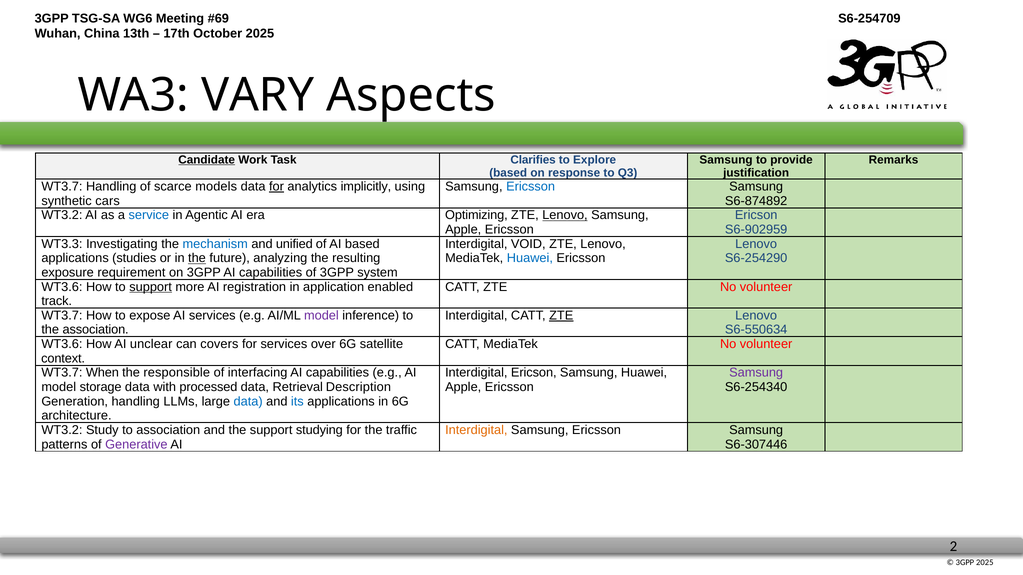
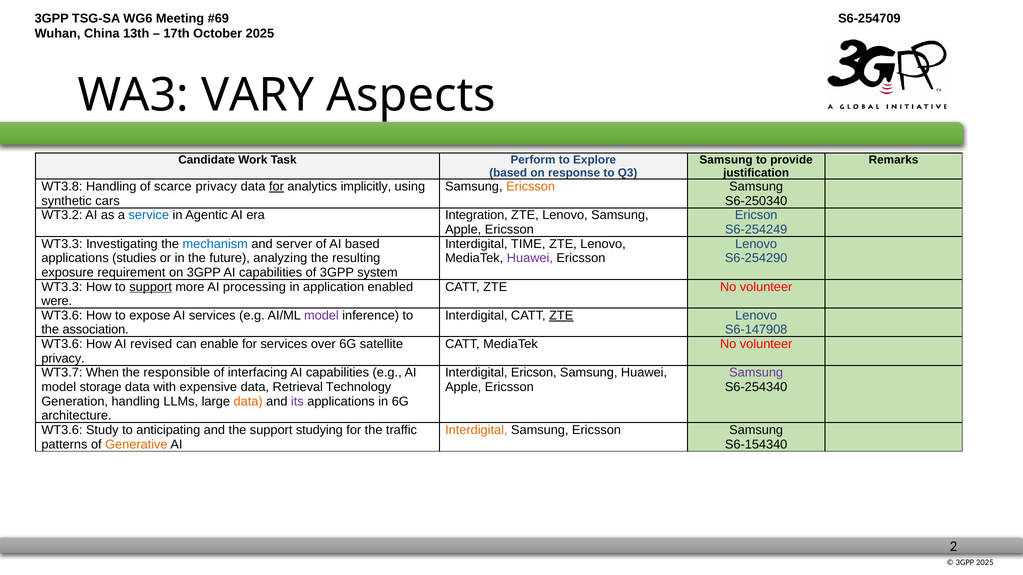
Candidate underline: present -> none
Clarifies: Clarifies -> Perform
WT3.7 at (62, 187): WT3.7 -> WT3.8
scarce models: models -> privacy
Ericsson at (531, 187) colour: blue -> orange
S6-874892: S6-874892 -> S6-250340
Optimizing: Optimizing -> Integration
Lenovo at (565, 215) underline: present -> none
S6-902959: S6-902959 -> S6-254249
unified: unified -> server
VOID: VOID -> TIME
the at (197, 258) underline: present -> none
Huawei at (530, 258) colour: blue -> purple
WT3.6 at (62, 287): WT3.6 -> WT3.3
registration: registration -> processing
track: track -> were
WT3.7 at (62, 316): WT3.7 -> WT3.6
S6-550634: S6-550634 -> S6-147908
unclear: unclear -> revised
covers: covers -> enable
context at (63, 359): context -> privacy
processed: processed -> expensive
Description: Description -> Technology
data at (248, 402) colour: blue -> orange
its colour: blue -> purple
WT3.2 at (62, 430): WT3.2 -> WT3.6
to association: association -> anticipating
Generative colour: purple -> orange
S6-307446: S6-307446 -> S6-154340
